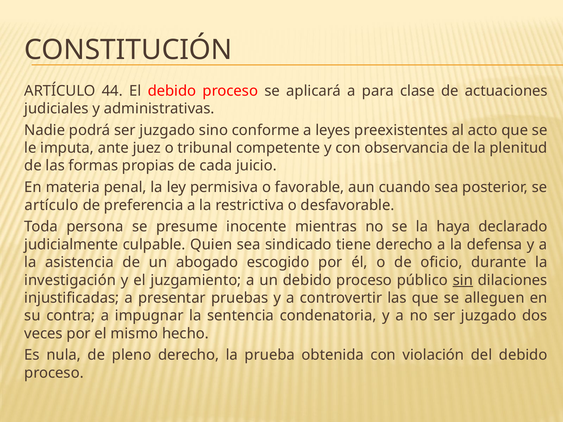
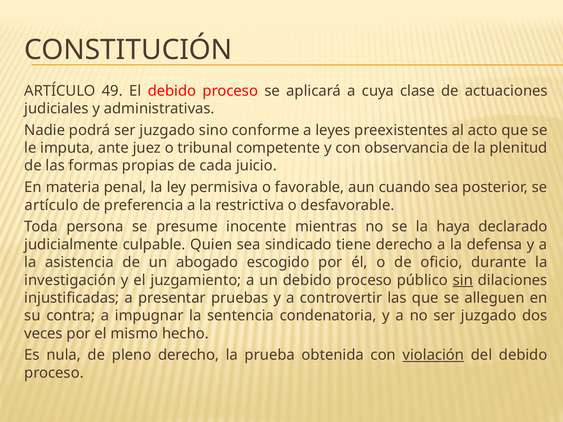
44: 44 -> 49
para: para -> cuya
violación underline: none -> present
